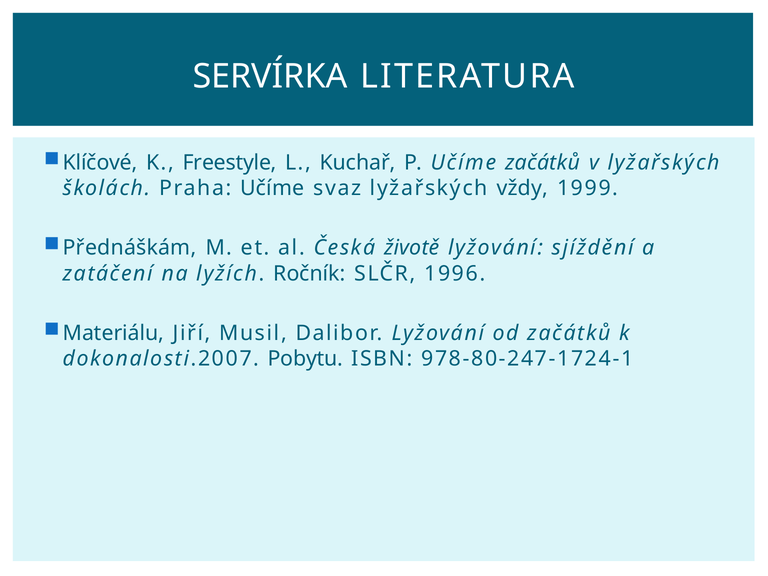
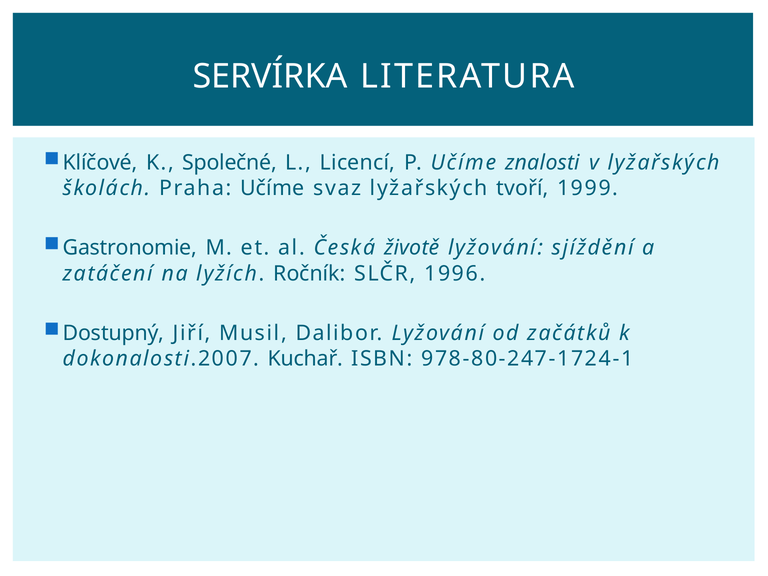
Freestyle: Freestyle -> Společné
Kuchař: Kuchař -> Licencí
Učíme začátků: začátků -> znalosti
vždy: vždy -> tvoří
Přednáškám: Přednáškám -> Gastronomie
Materiálu: Materiálu -> Dostupný
Pobytu: Pobytu -> Kuchař
